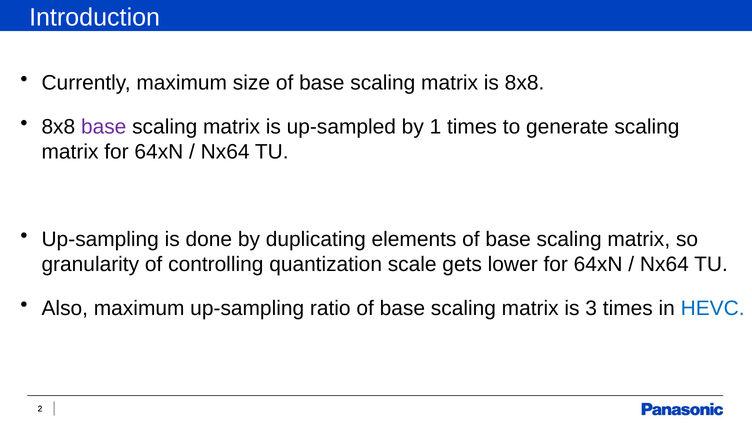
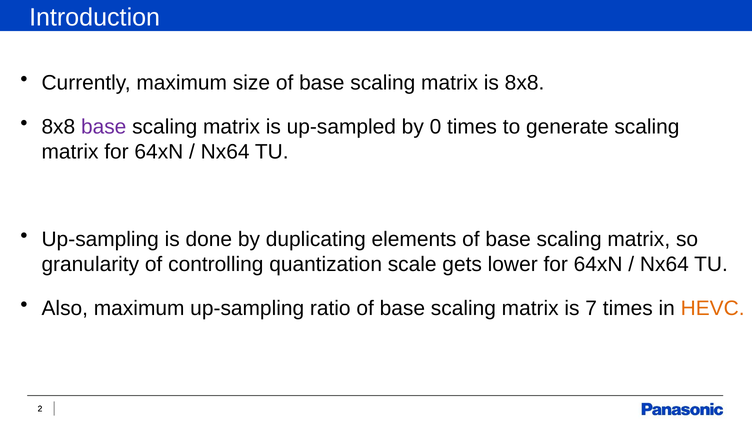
1: 1 -> 0
3: 3 -> 7
HEVC colour: blue -> orange
